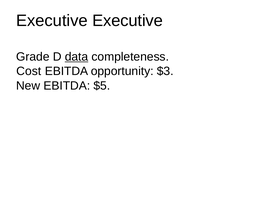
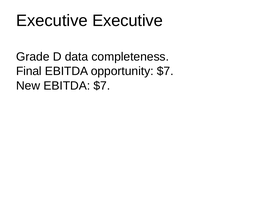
data underline: present -> none
Cost: Cost -> Final
opportunity $3: $3 -> $7
EBITDA $5: $5 -> $7
